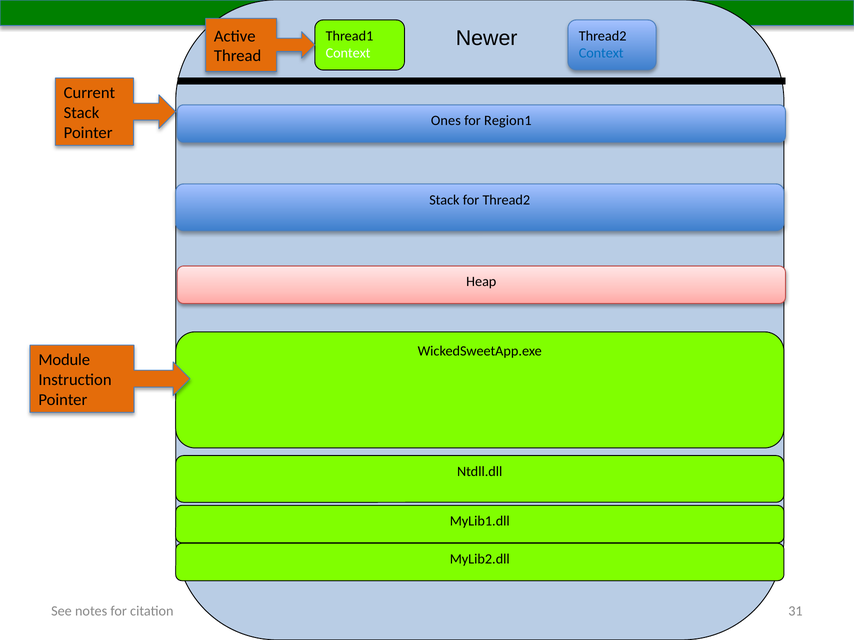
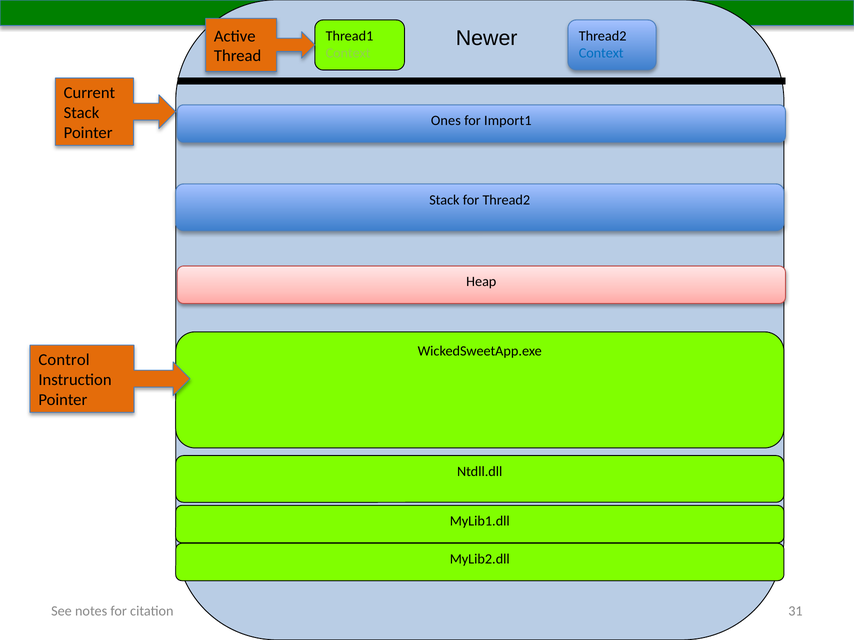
Context at (348, 53) colour: white -> light green
Region1: Region1 -> Import1
Module: Module -> Control
